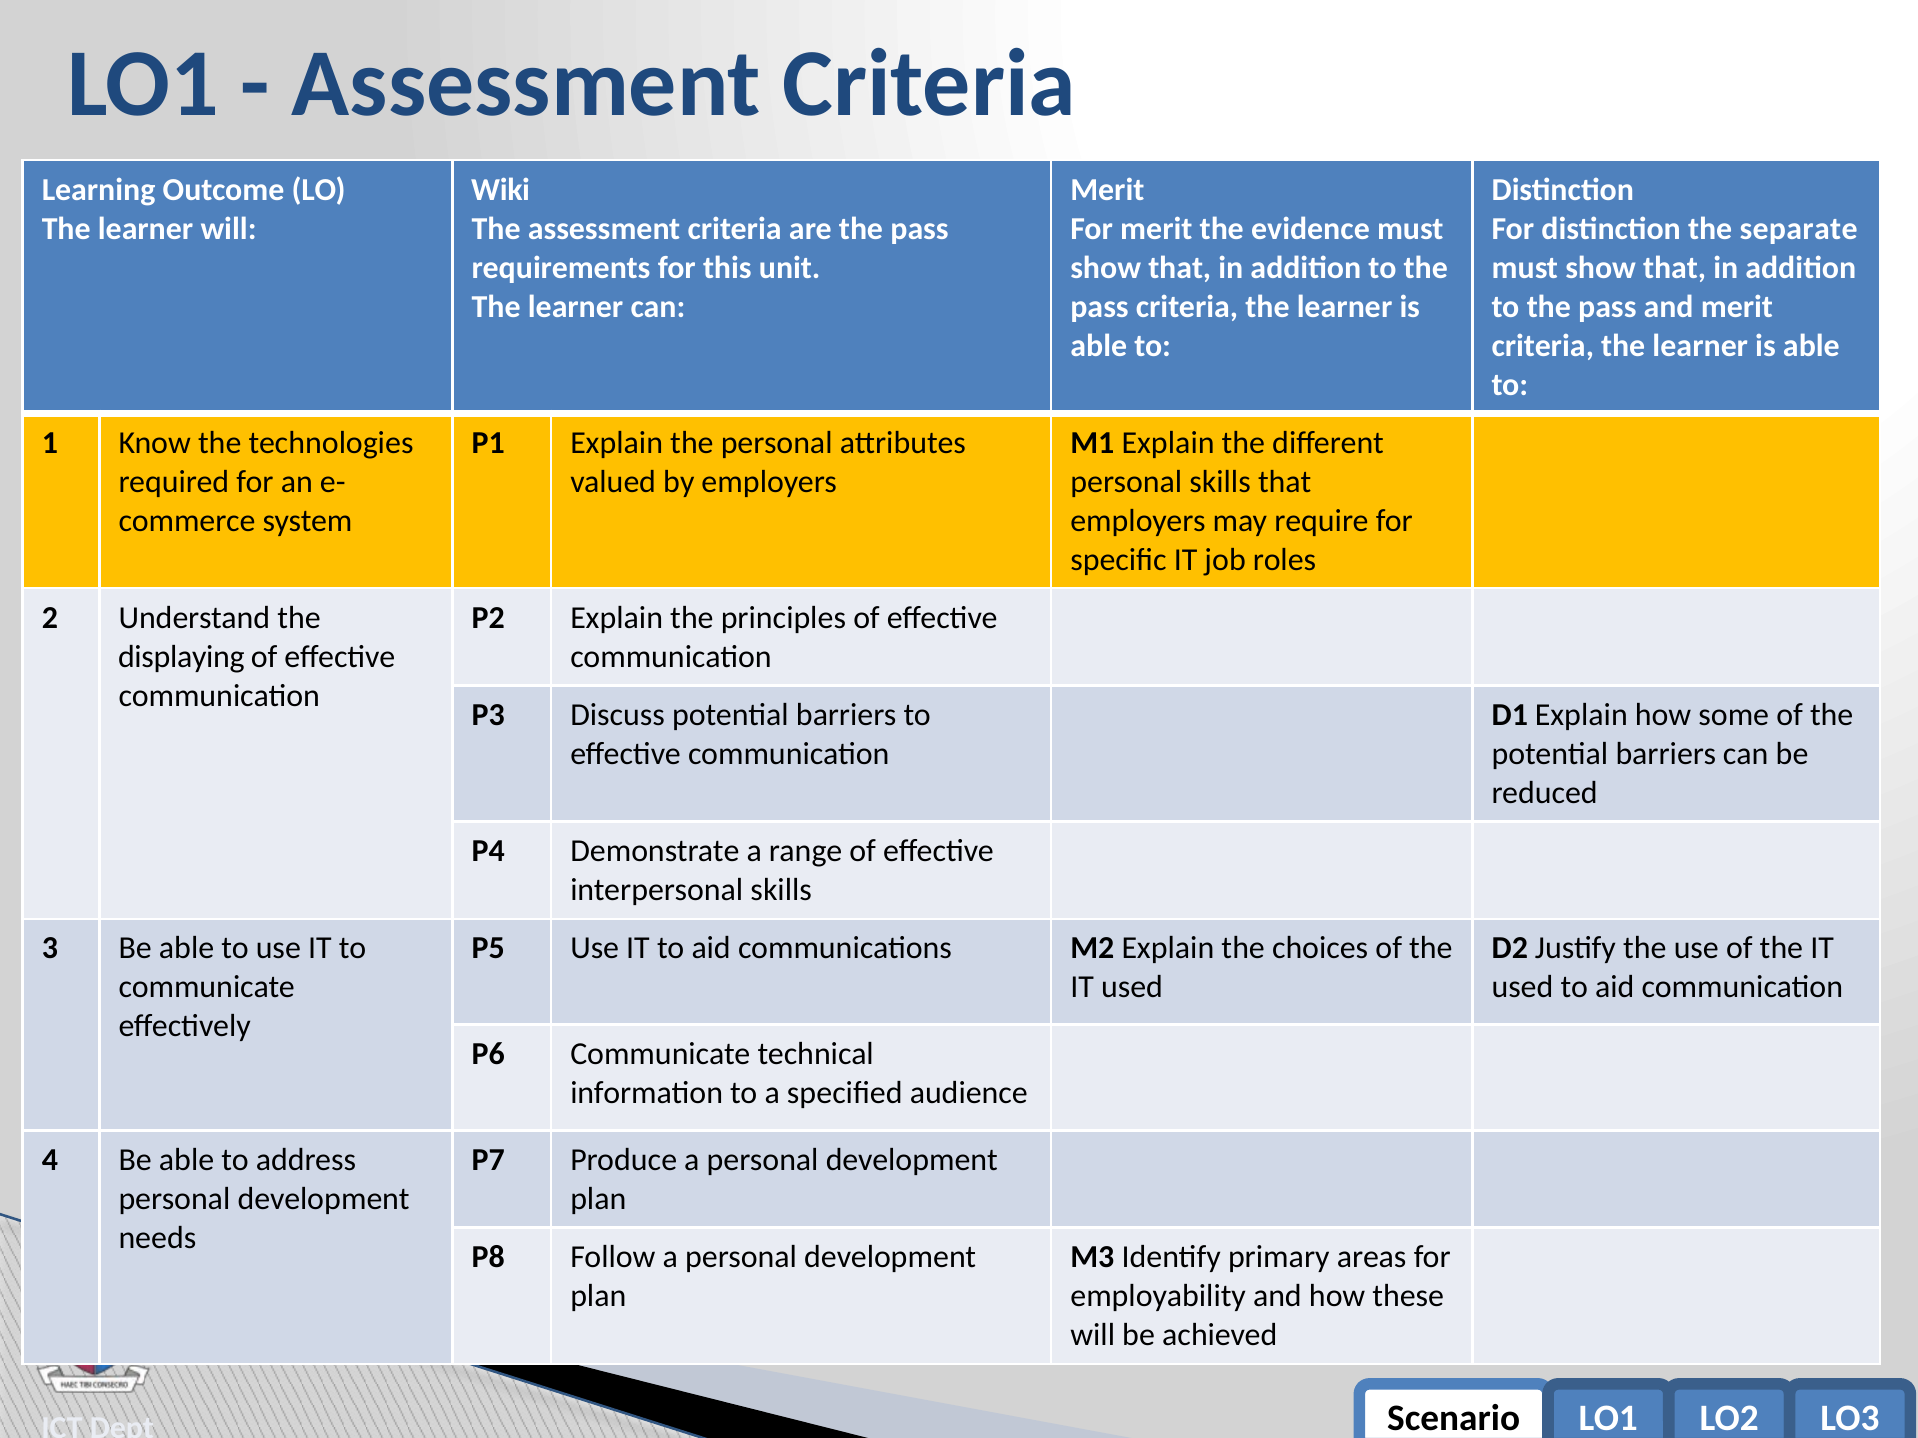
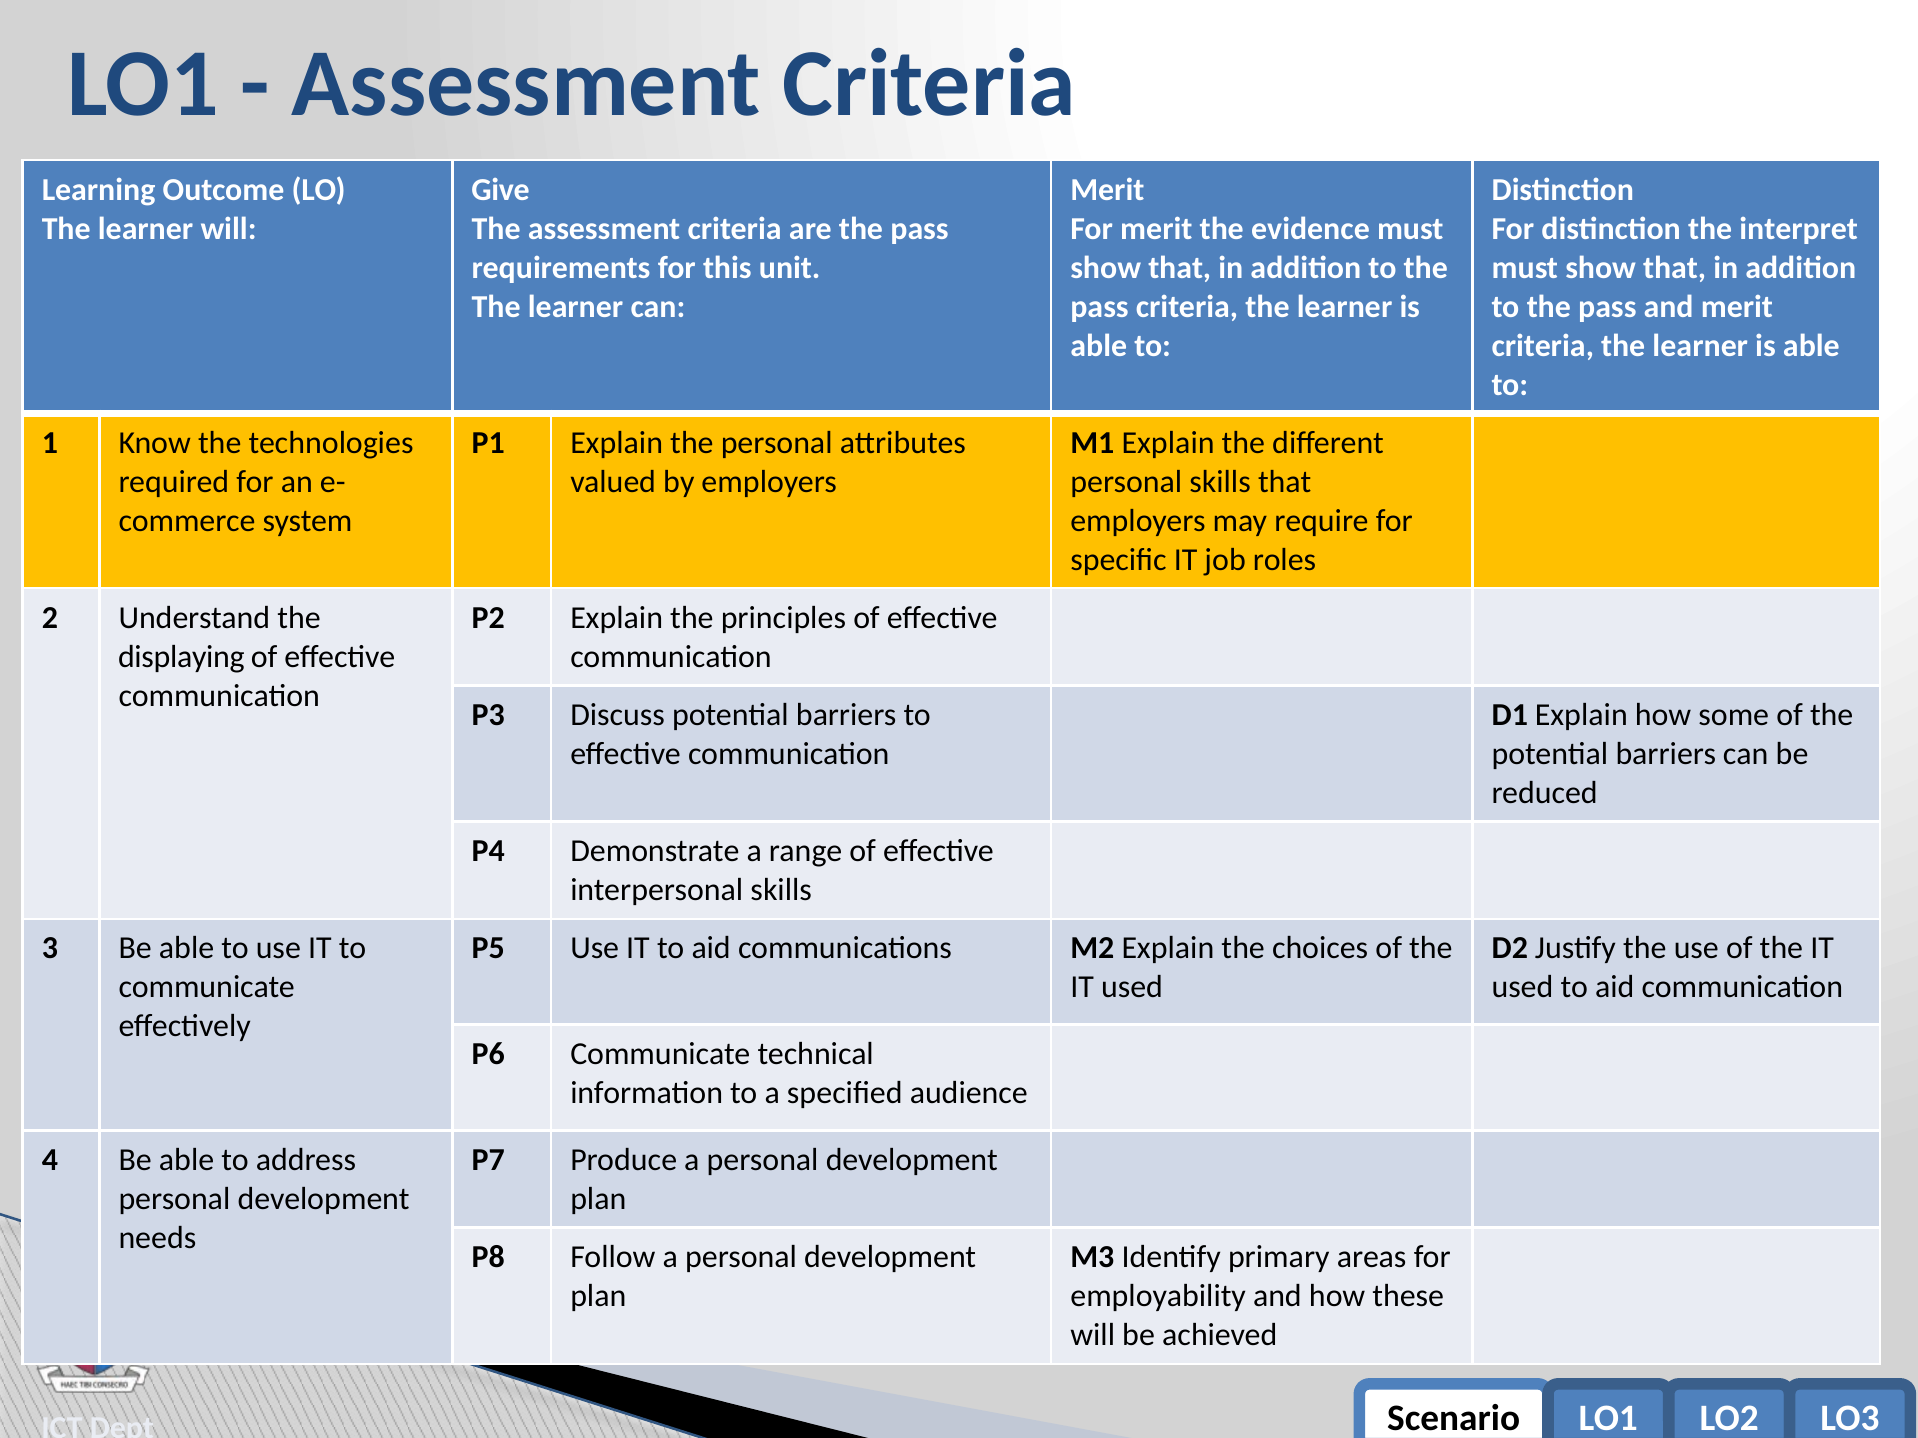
Wiki: Wiki -> Give
separate: separate -> interpret
